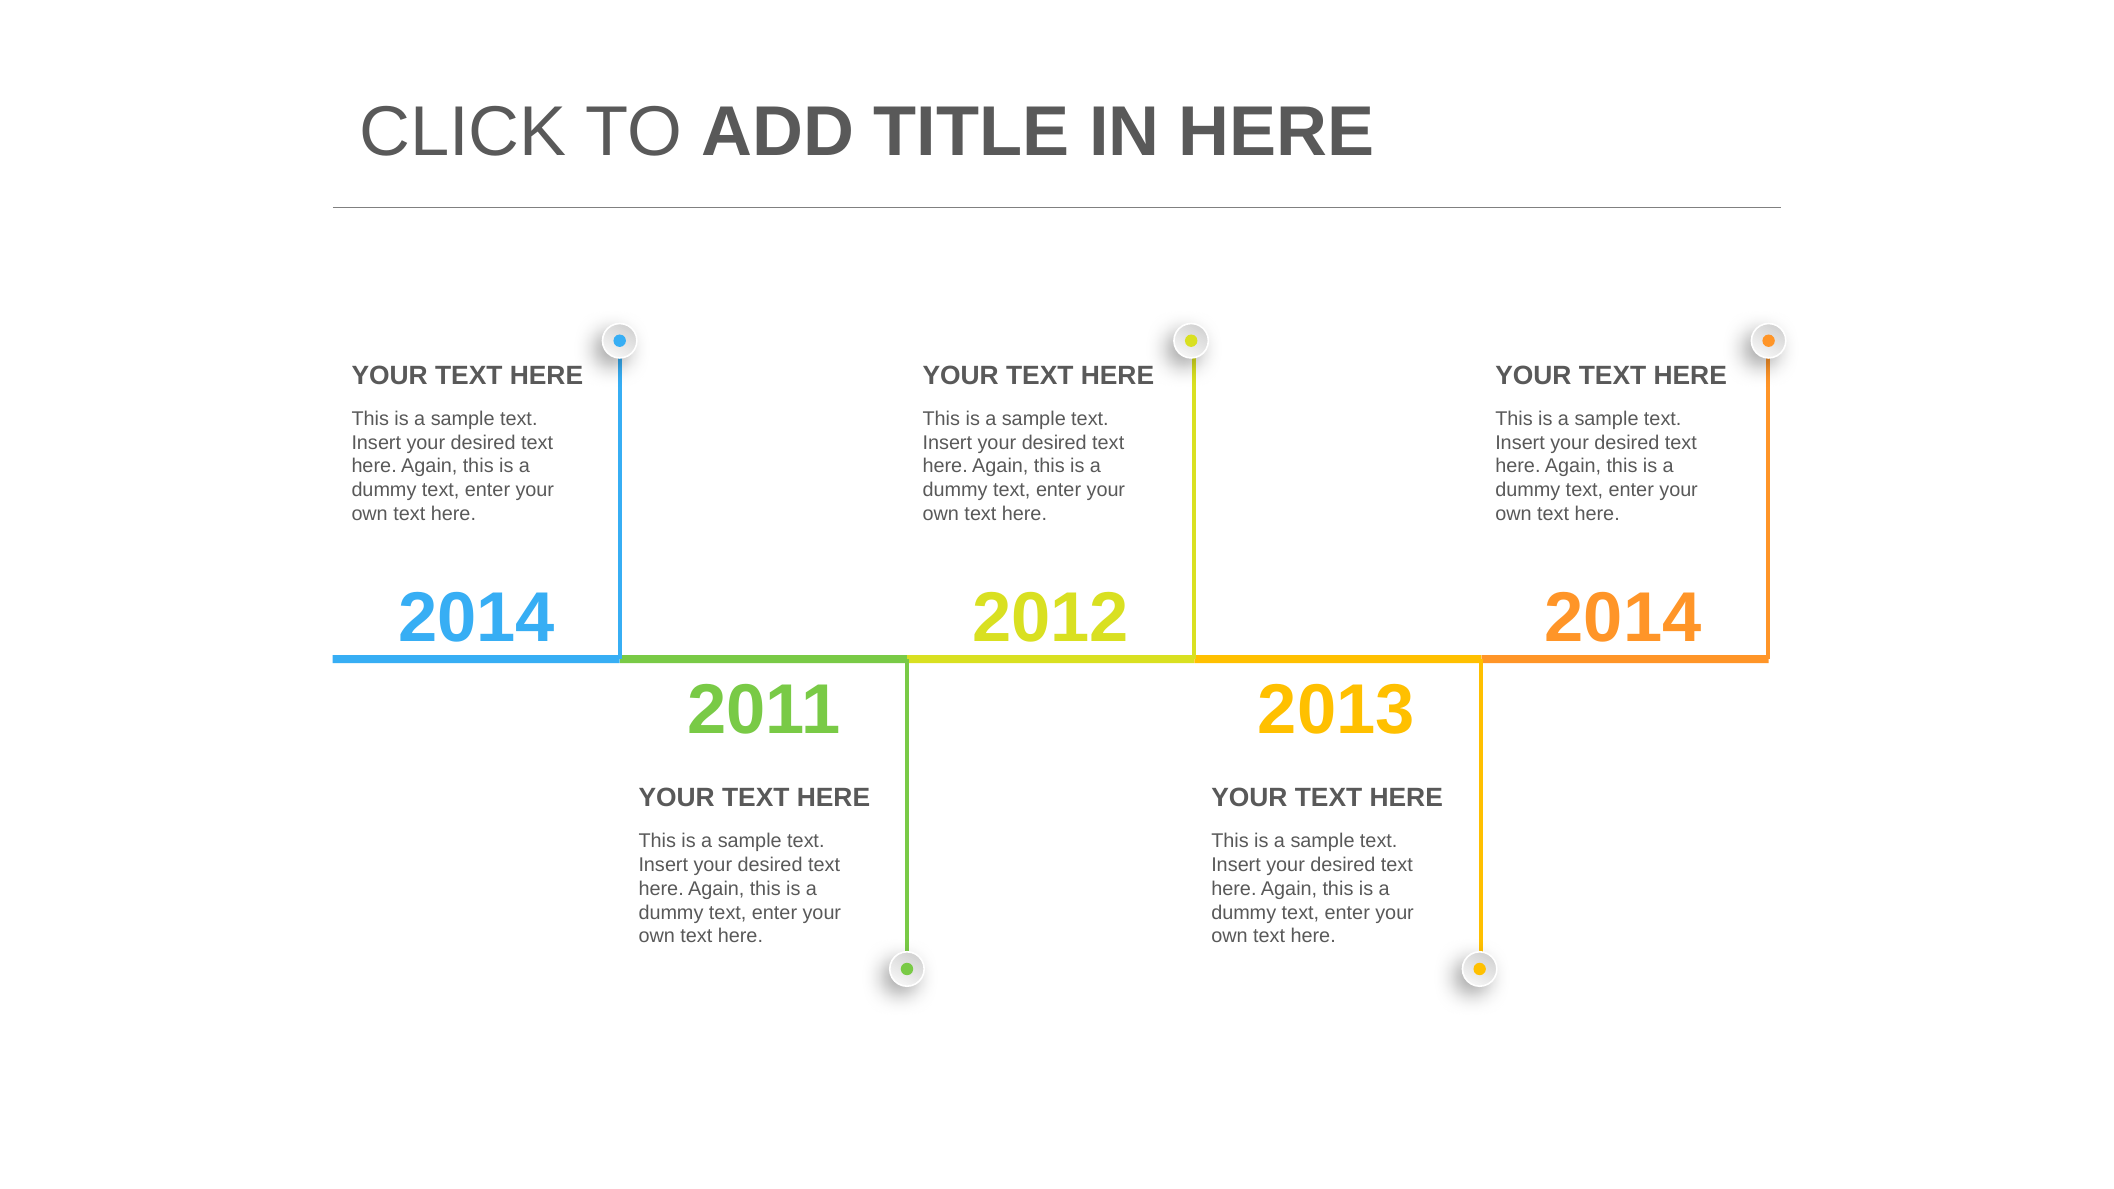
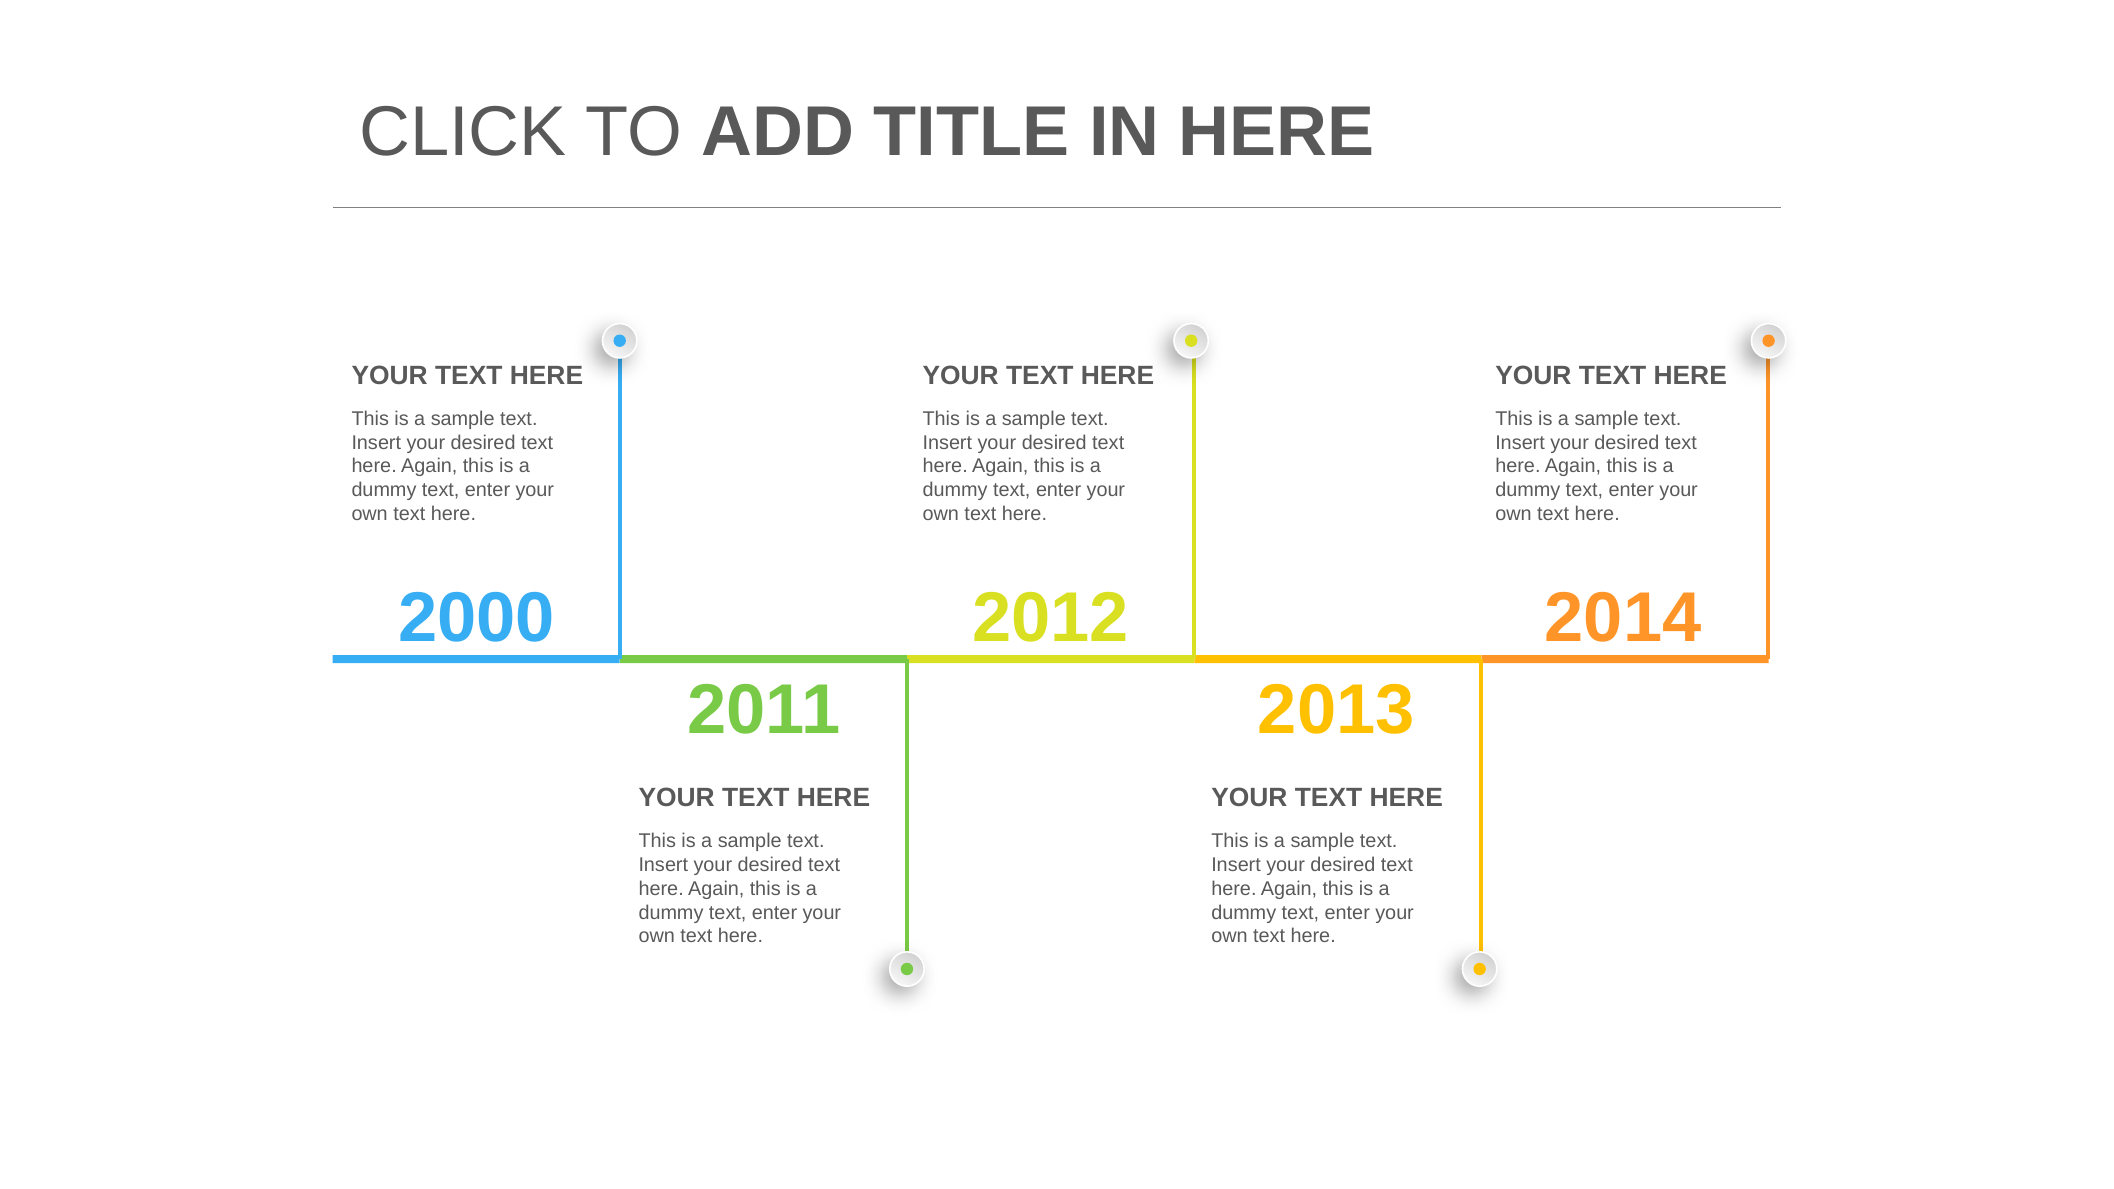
2014 at (476, 618): 2014 -> 2000
